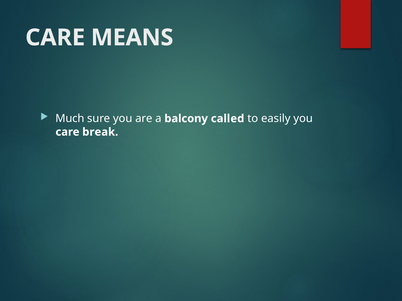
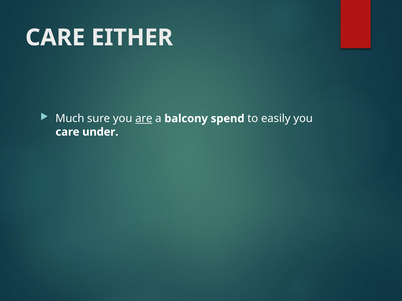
MEANS: MEANS -> EITHER
are underline: none -> present
called: called -> spend
break: break -> under
